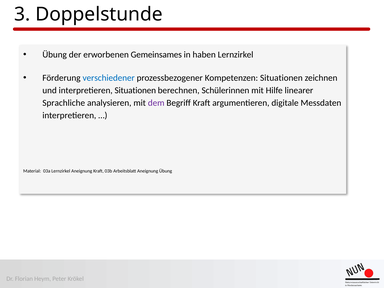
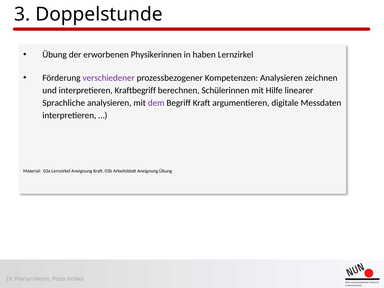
Gemeinsames: Gemeinsames -> Physikerinnen
verschiedener colour: blue -> purple
Kompetenzen Situationen: Situationen -> Analysieren
interpretieren Situationen: Situationen -> Kraftbegriff
